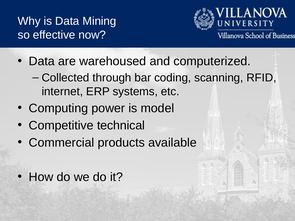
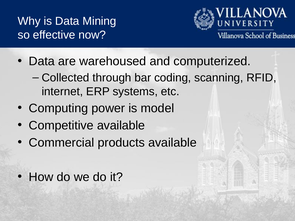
Competitive technical: technical -> available
